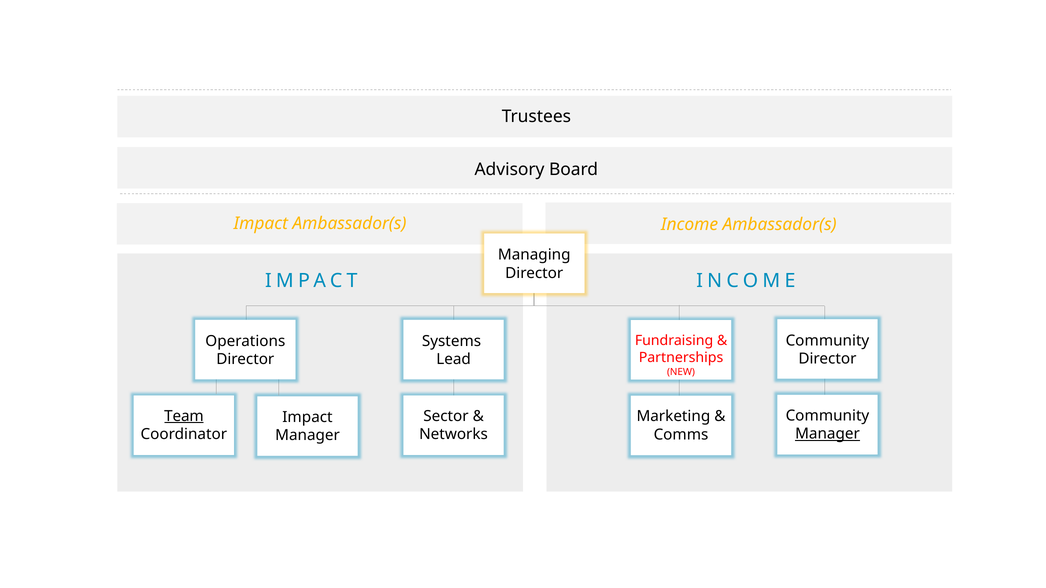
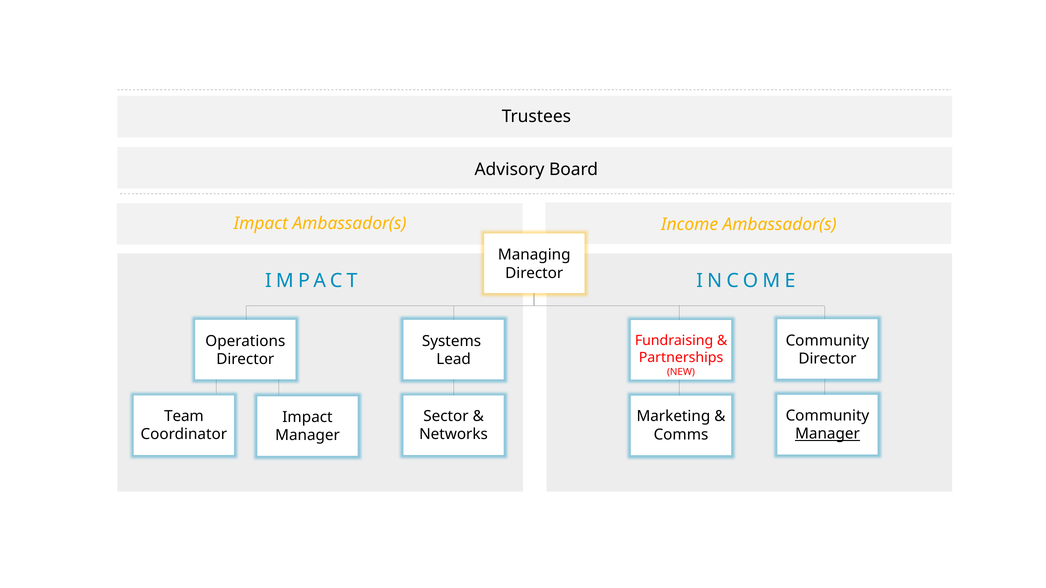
Team underline: present -> none
